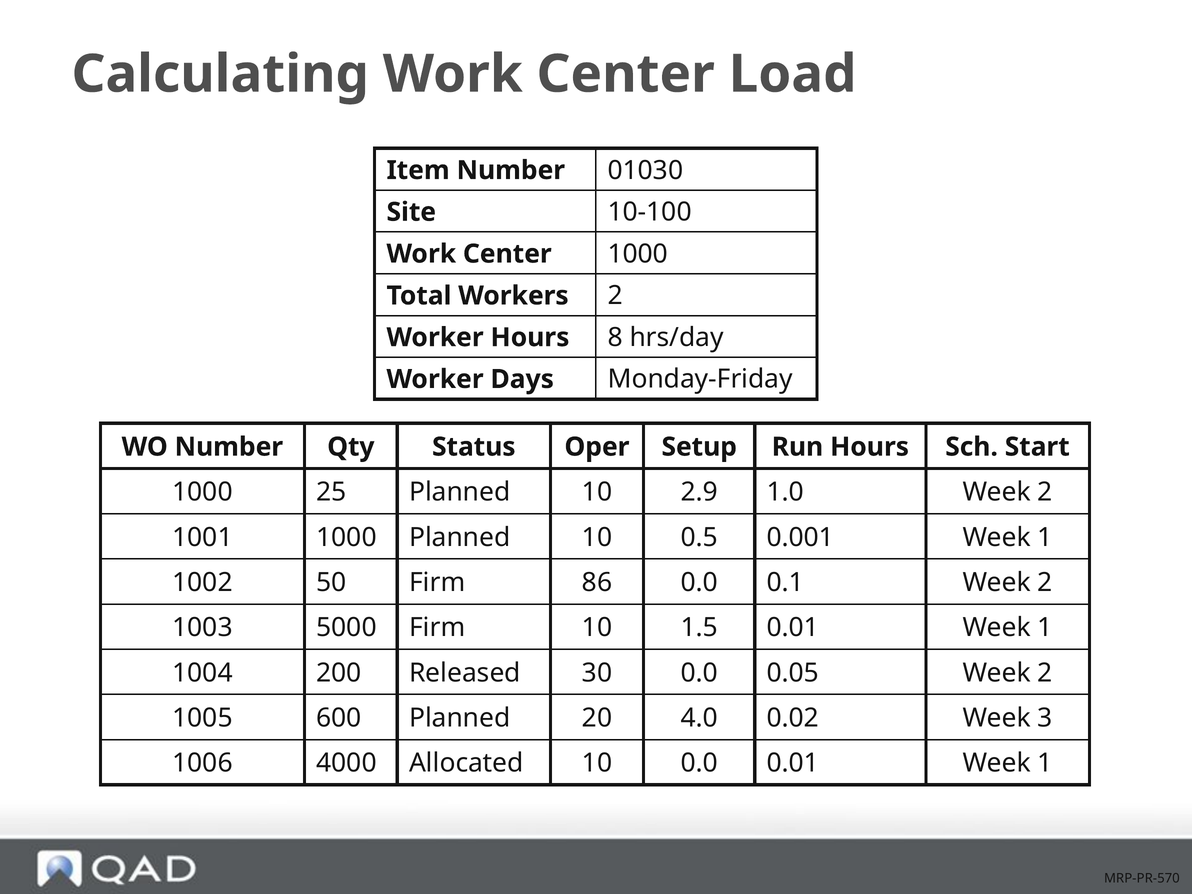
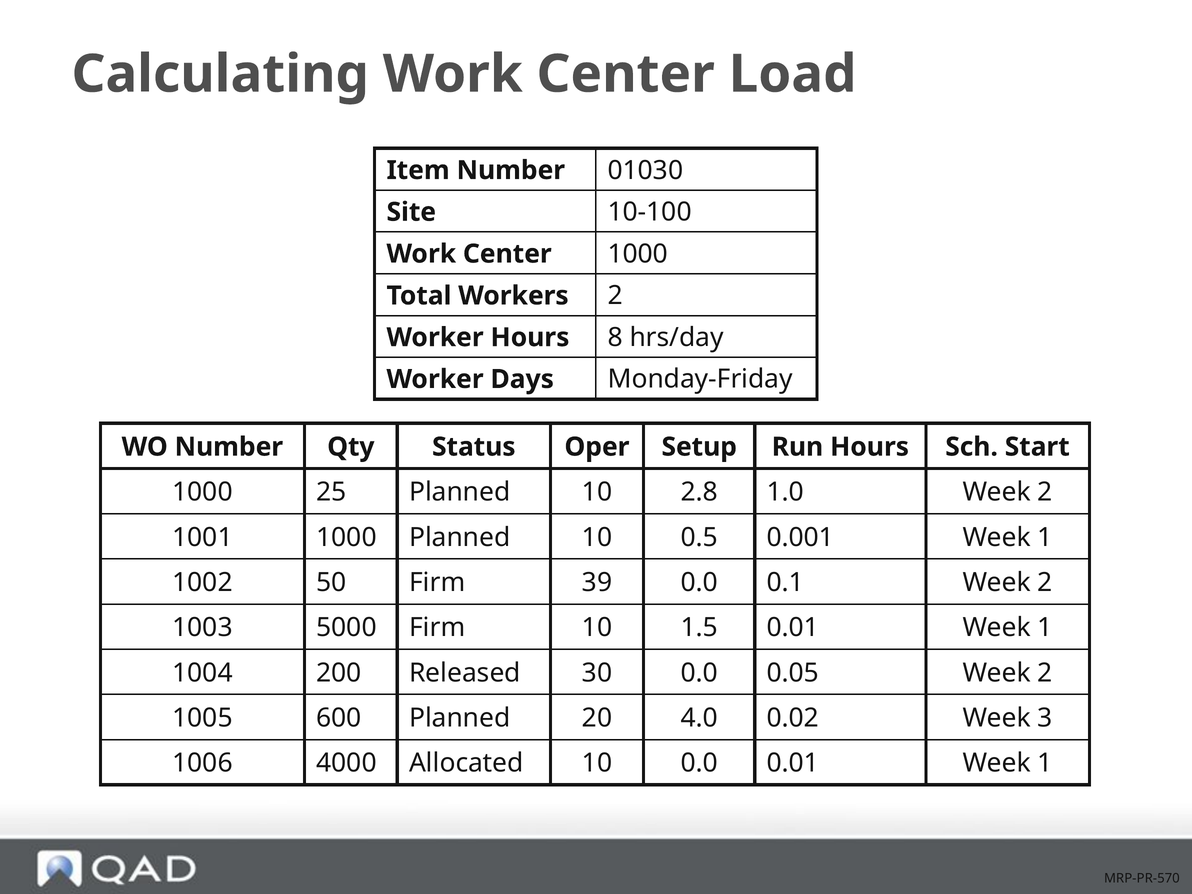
2.9: 2.9 -> 2.8
86: 86 -> 39
